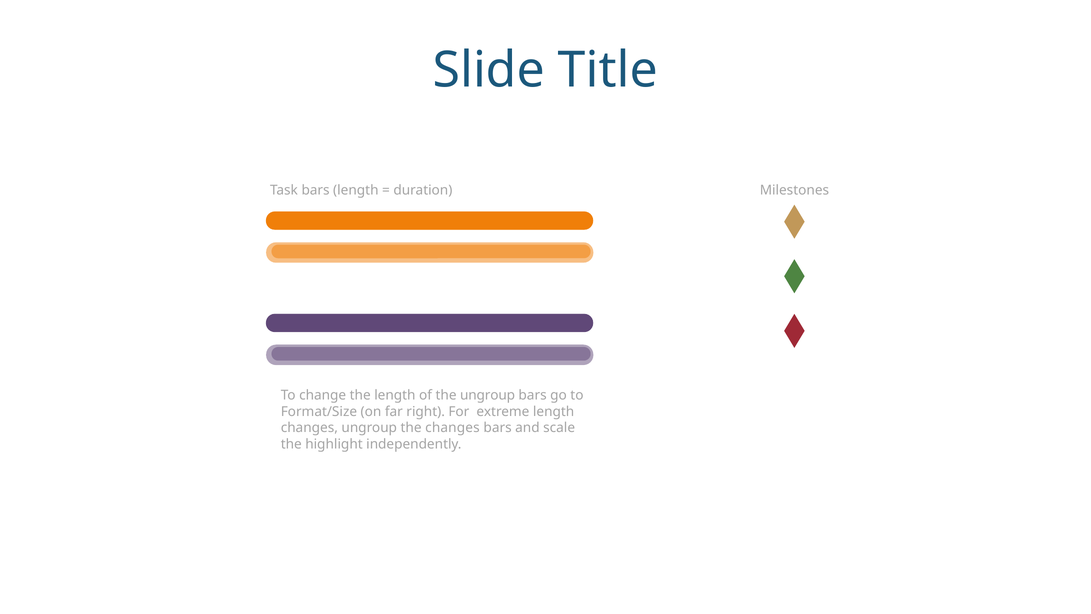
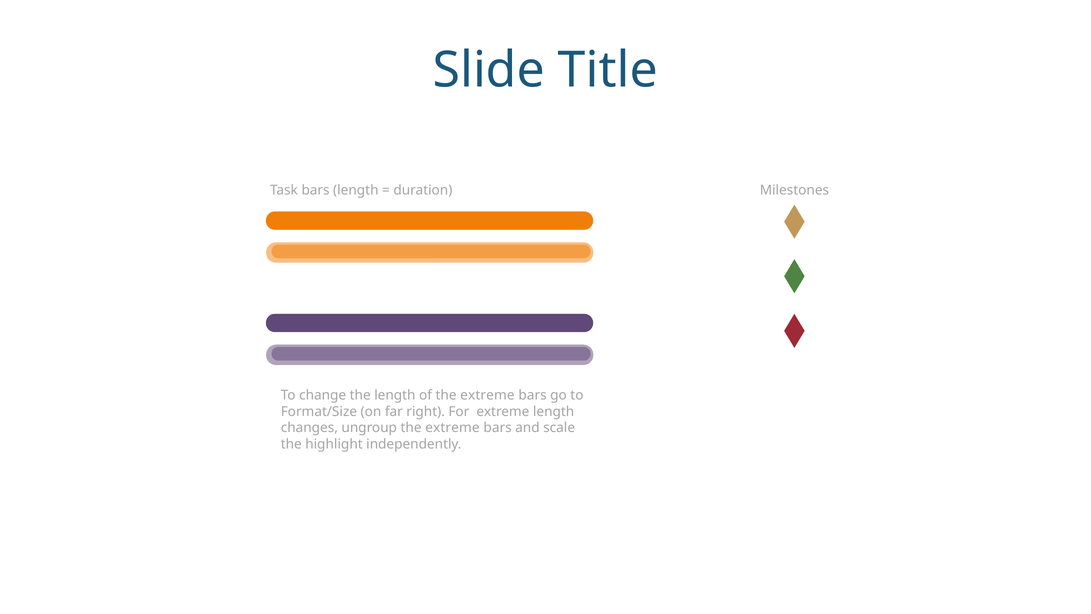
of the ungroup: ungroup -> extreme
ungroup the changes: changes -> extreme
